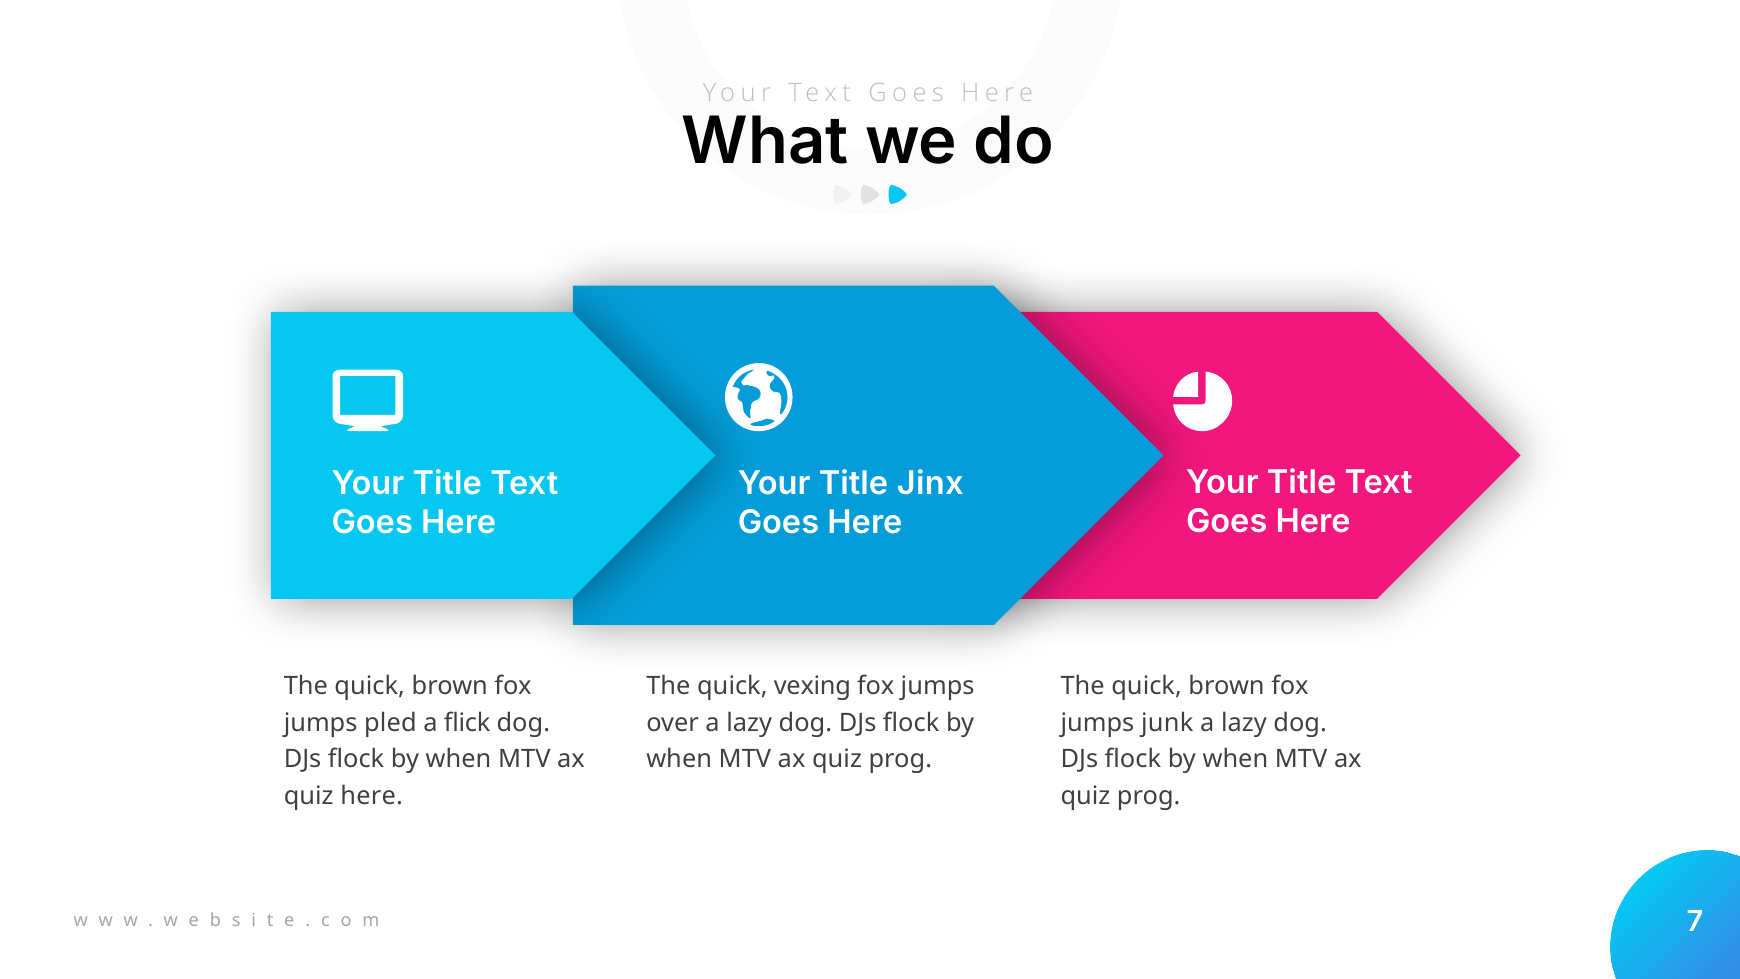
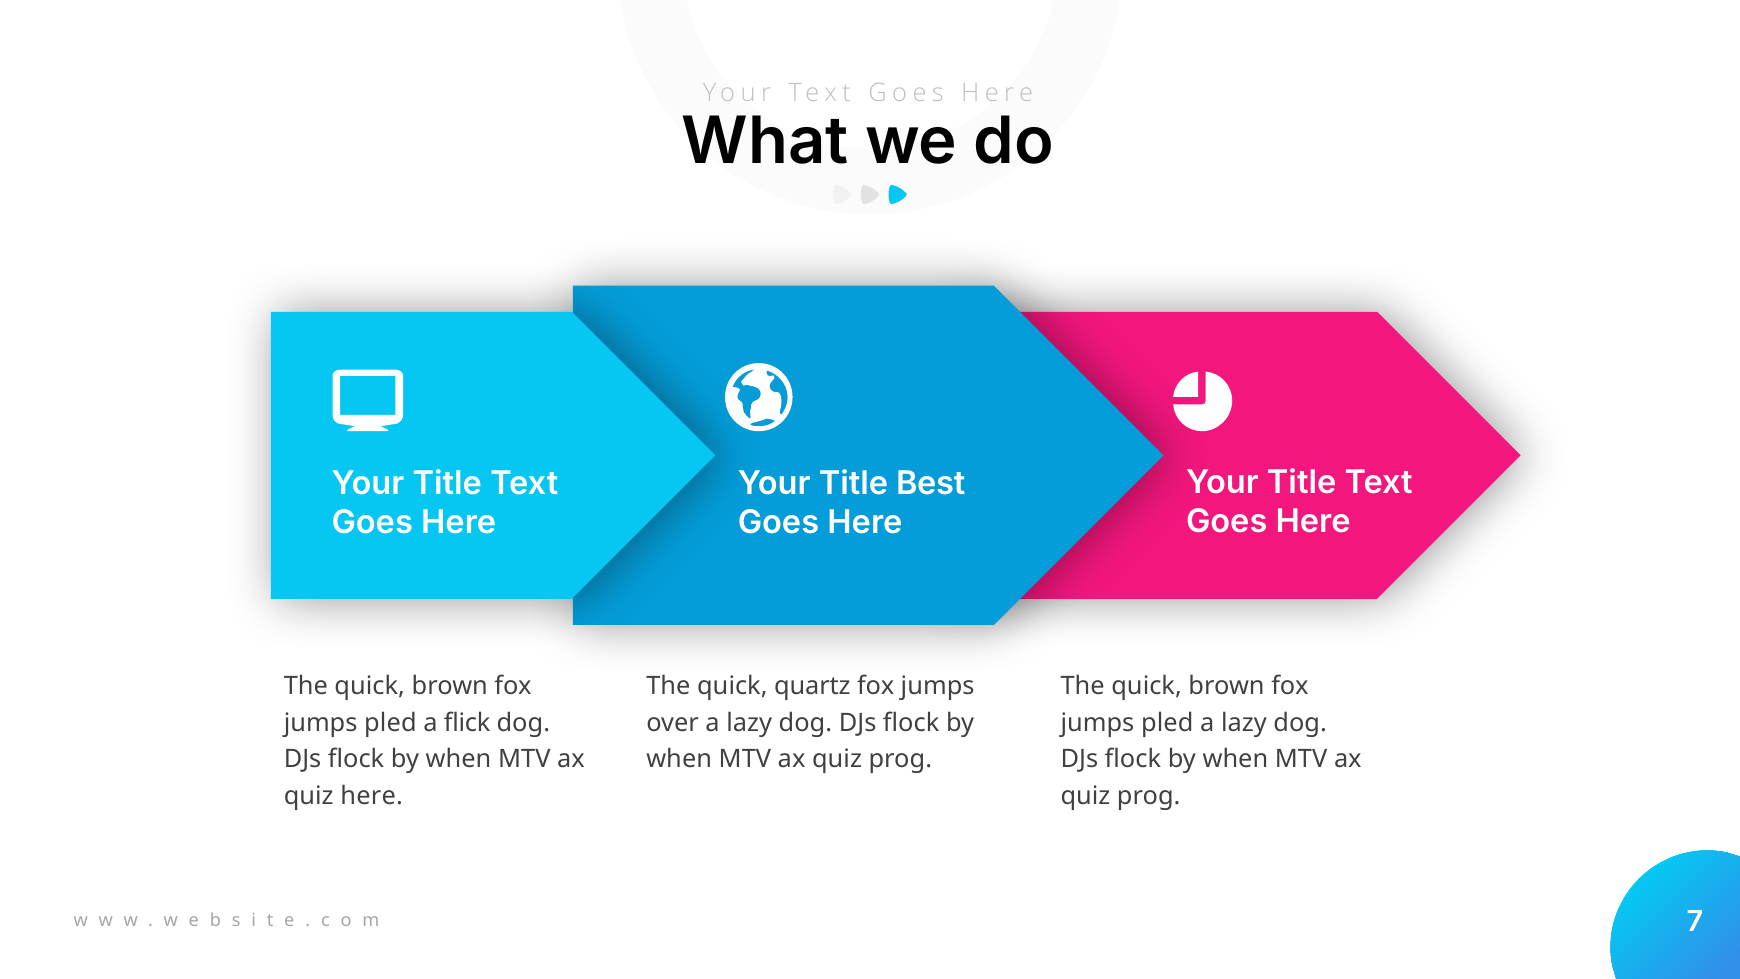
Jinx: Jinx -> Best
vexing: vexing -> quartz
junk at (1167, 722): junk -> pled
